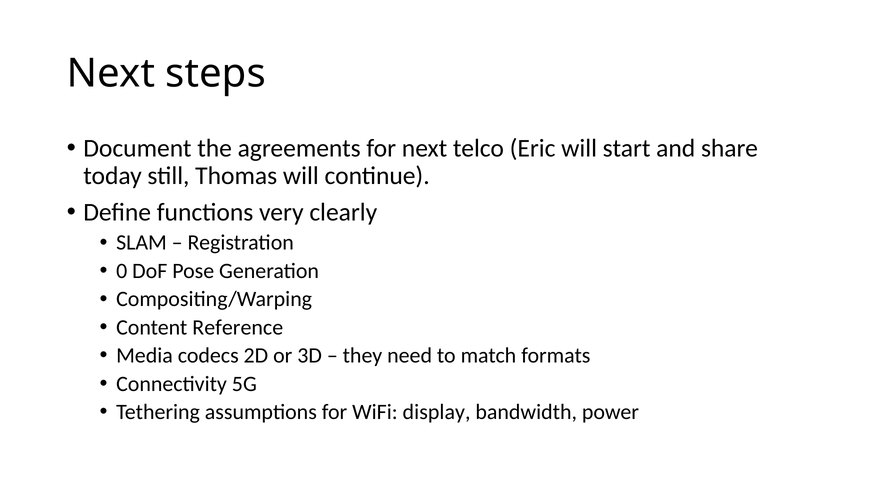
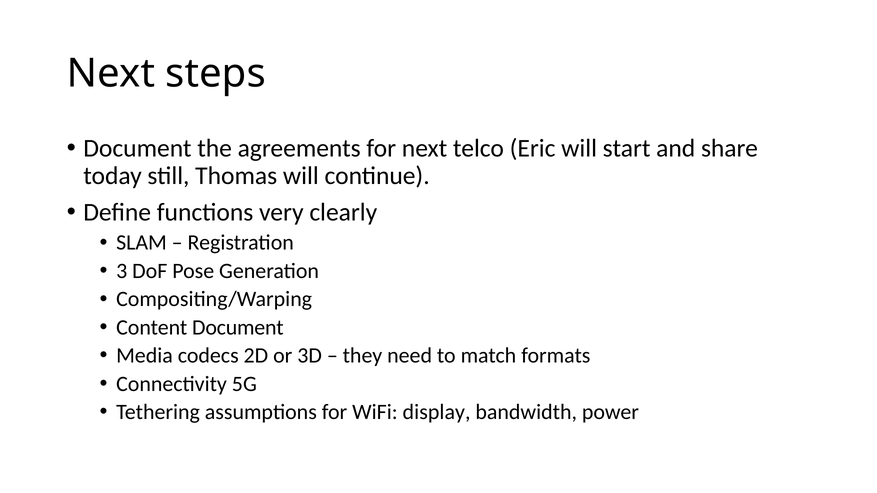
0: 0 -> 3
Content Reference: Reference -> Document
